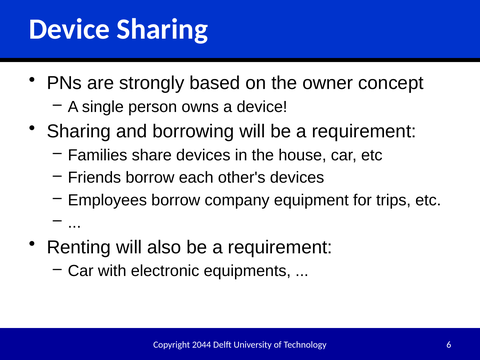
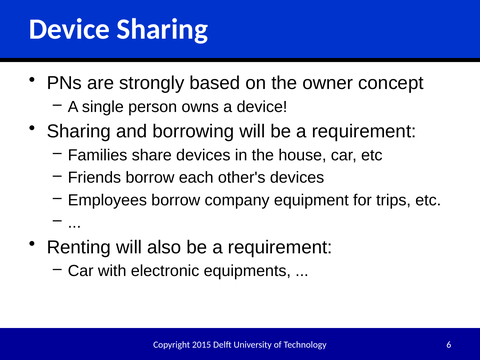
2044: 2044 -> 2015
